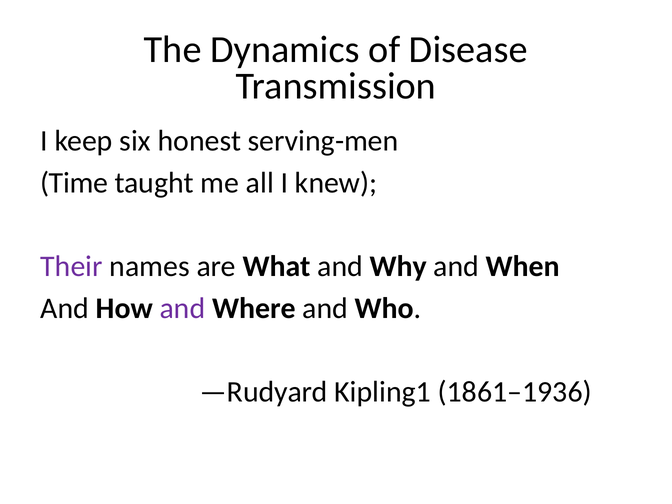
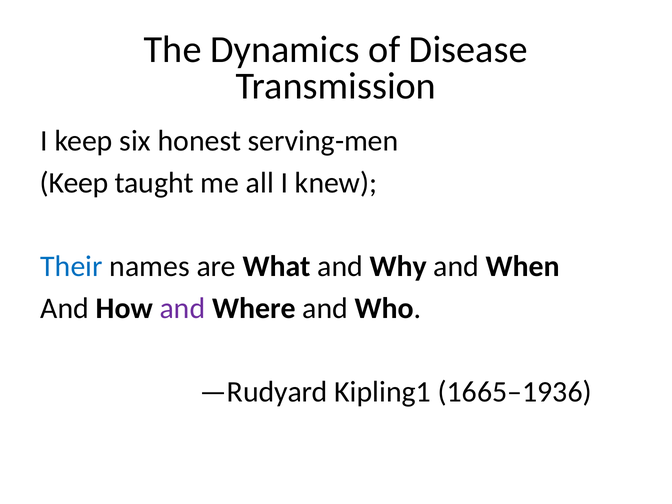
Time at (74, 183): Time -> Keep
Their colour: purple -> blue
1861–1936: 1861–1936 -> 1665–1936
